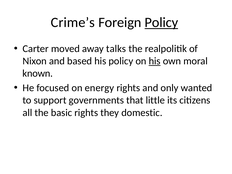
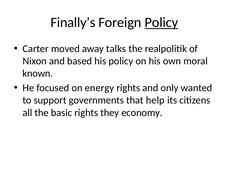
Crime’s: Crime’s -> Finally’s
his at (155, 61) underline: present -> none
little: little -> help
domestic: domestic -> economy
